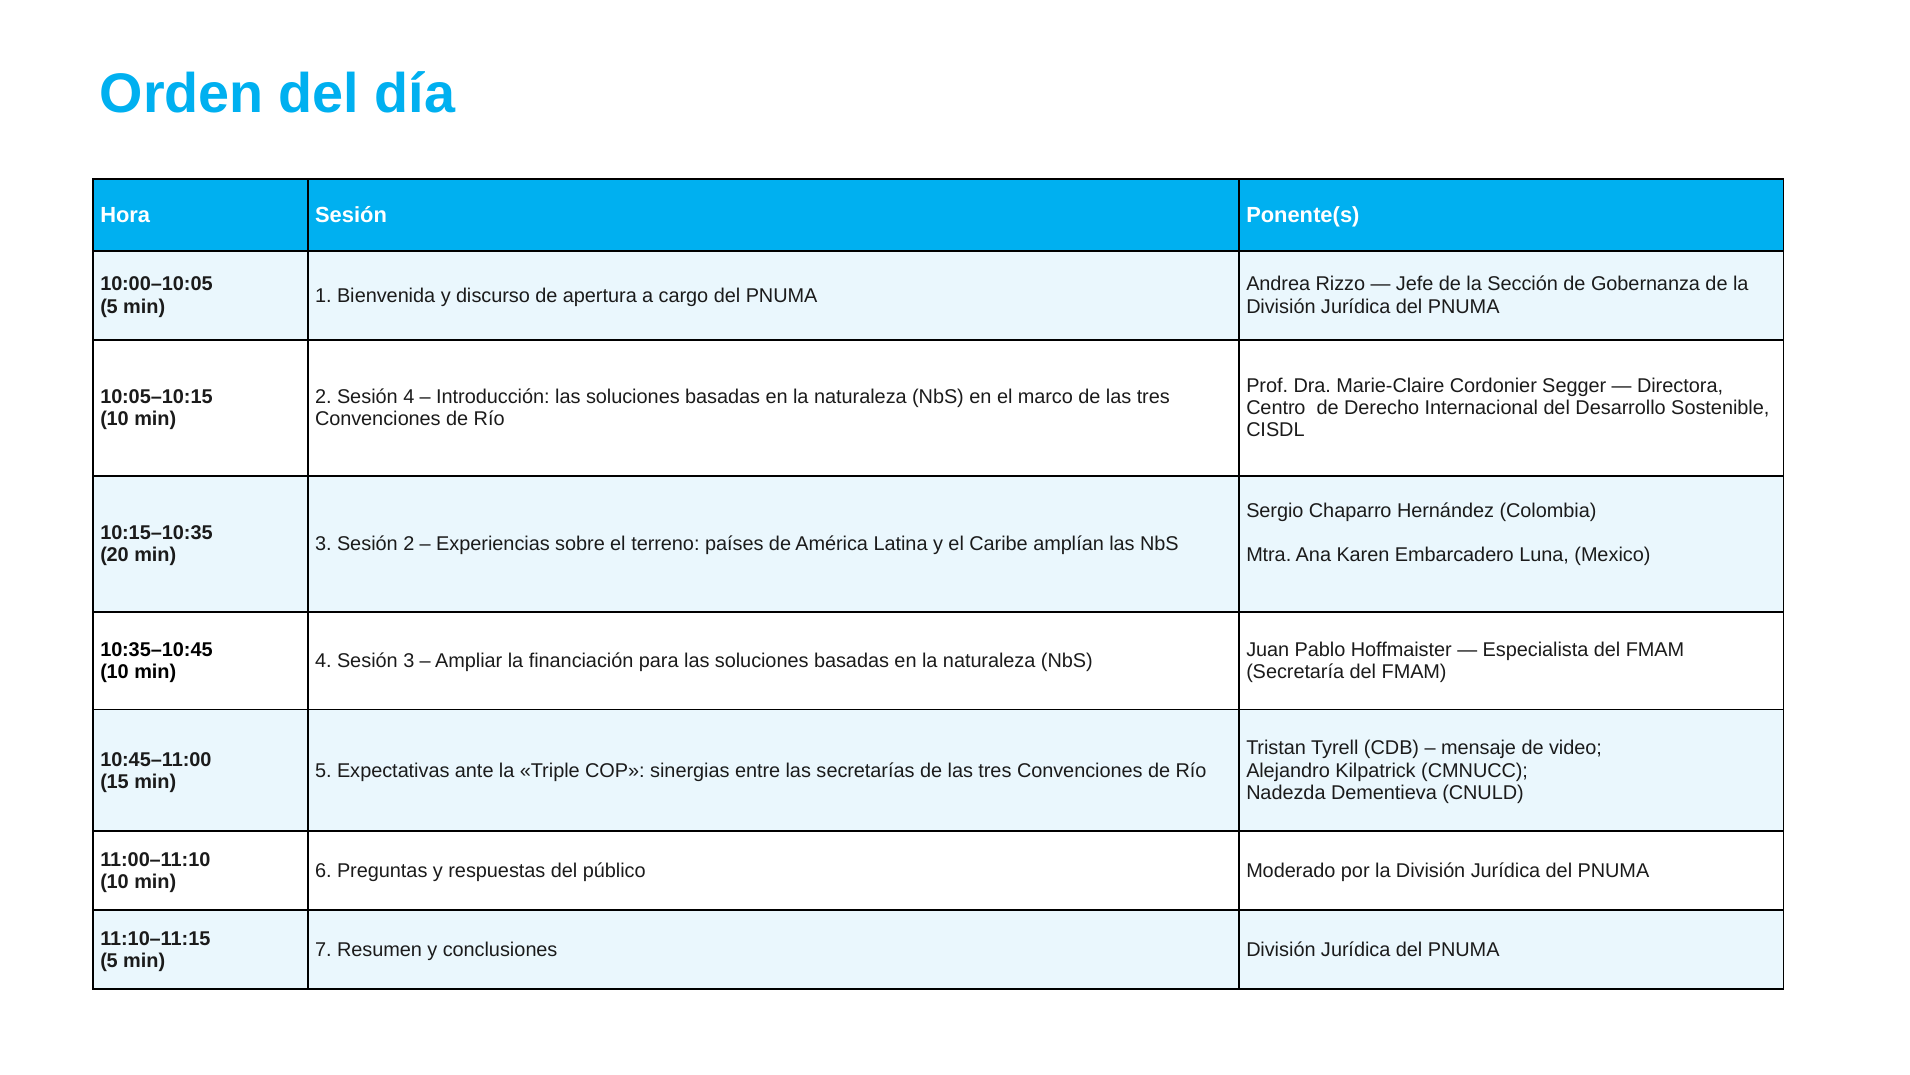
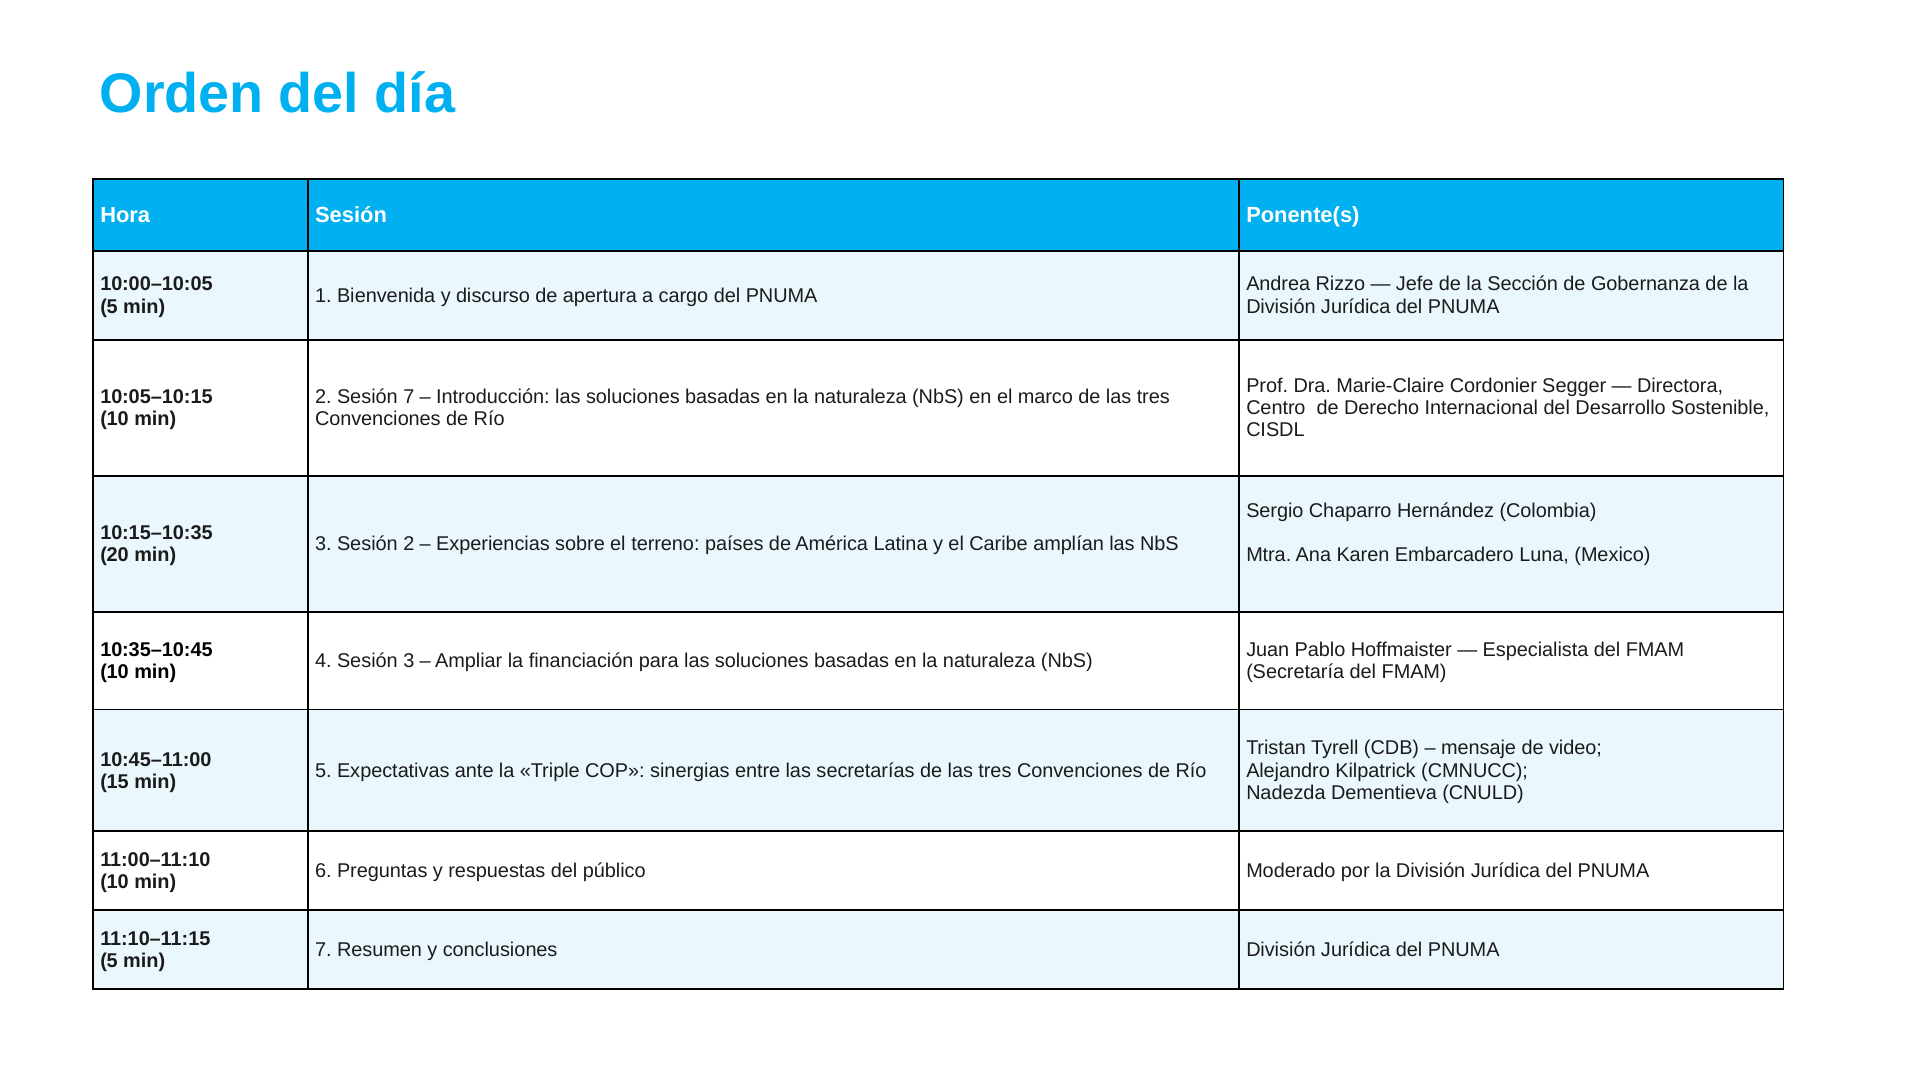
Sesión 4: 4 -> 7
